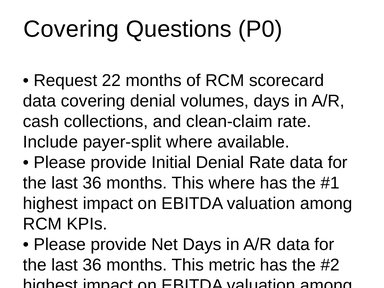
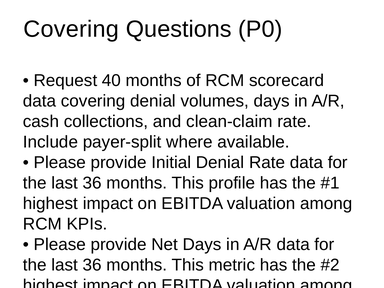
22: 22 -> 40
This where: where -> profile
